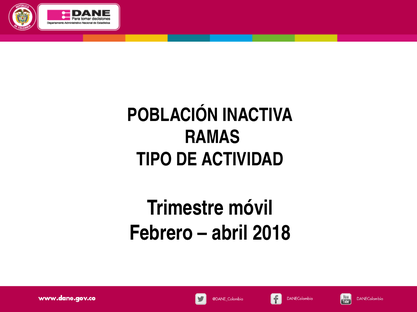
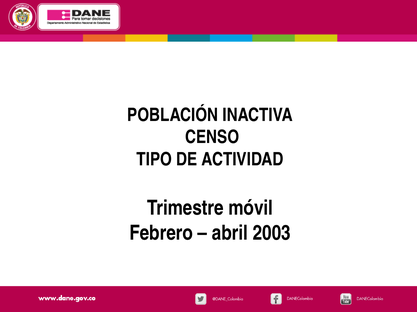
RAMAS: RAMAS -> CENSO
2018: 2018 -> 2003
